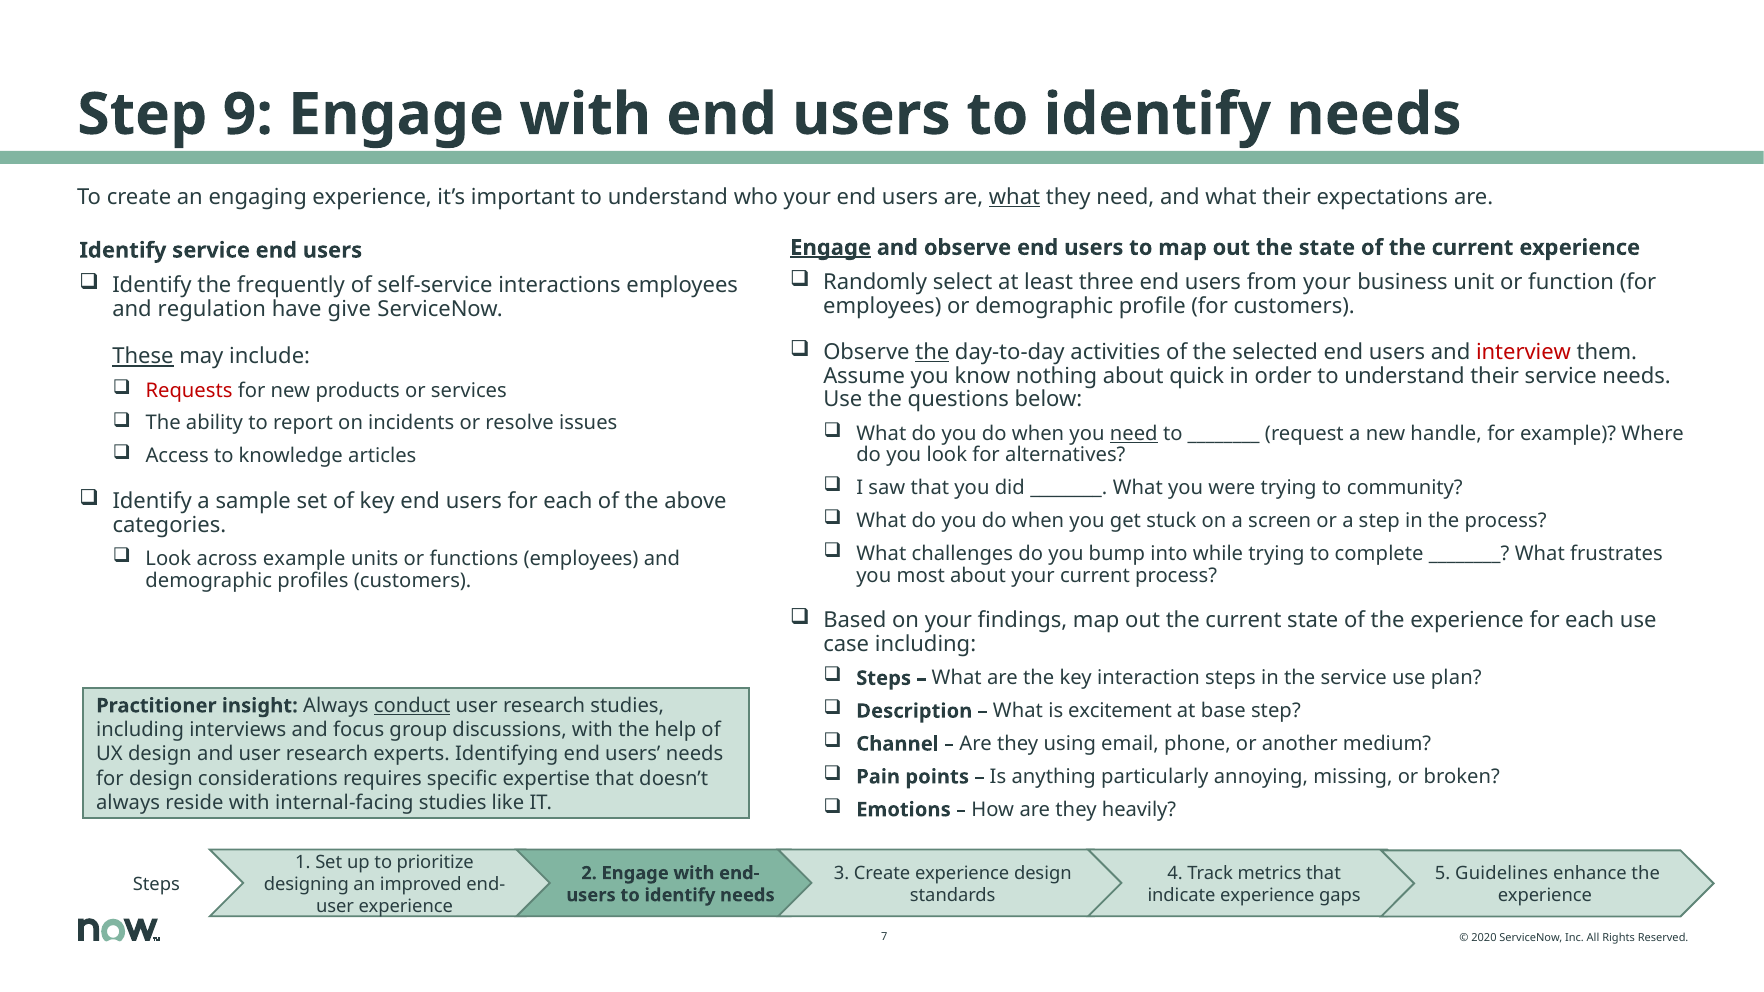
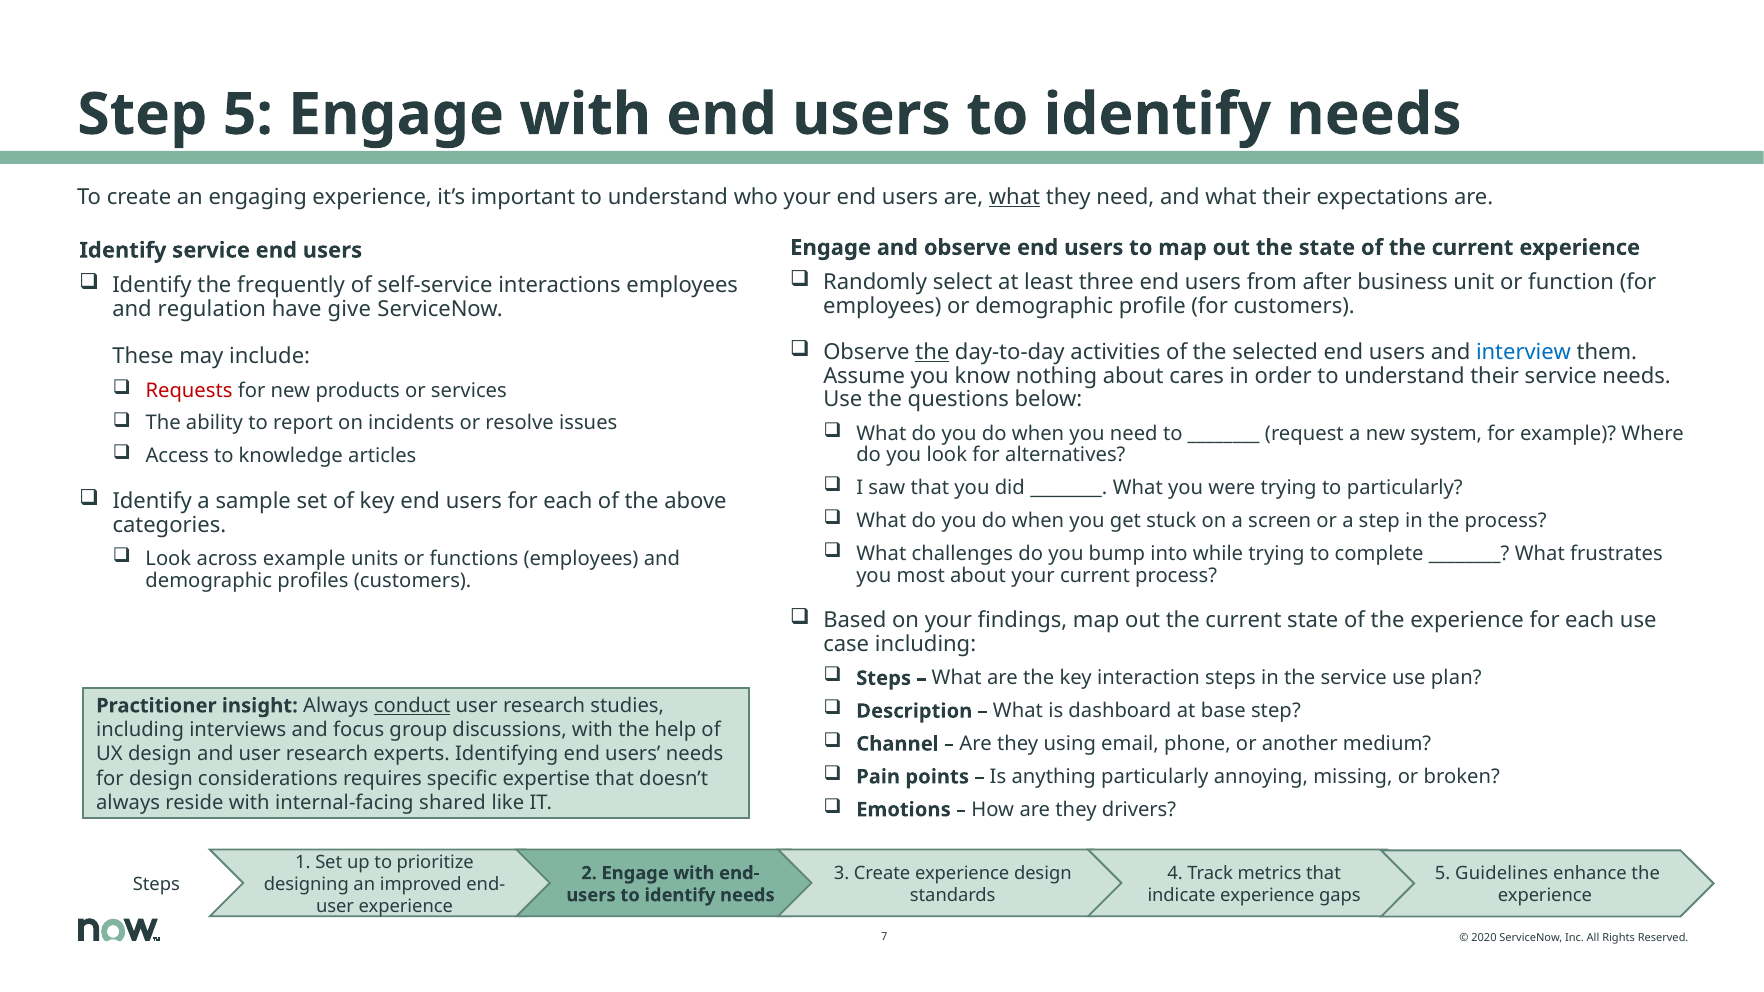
Step 9: 9 -> 5
Engage at (831, 248) underline: present -> none
from your: your -> after
interview colour: red -> blue
These underline: present -> none
quick: quick -> cares
need at (1134, 434) underline: present -> none
handle: handle -> system
to community: community -> particularly
excitement: excitement -> dashboard
internal-facing studies: studies -> shared
heavily: heavily -> drivers
